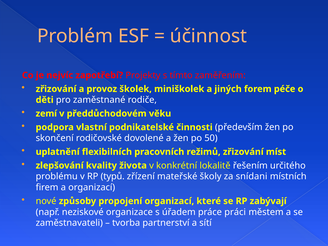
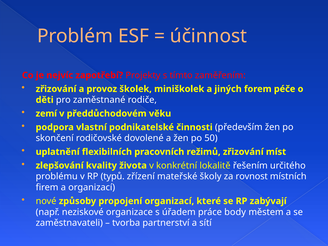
snídani: snídani -> rovnost
práci: práci -> body
